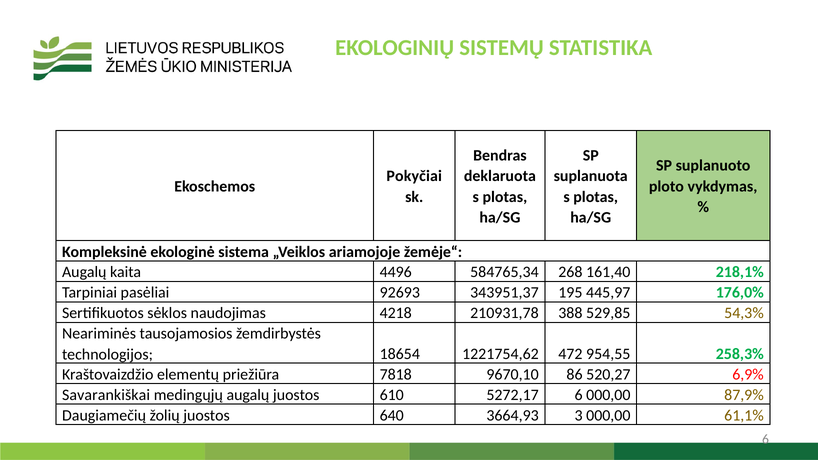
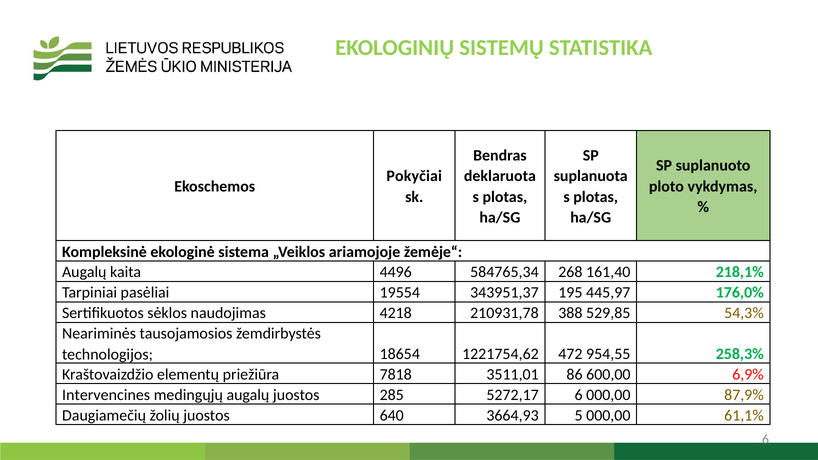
92693: 92693 -> 19554
9670,10: 9670,10 -> 3511,01
520,27: 520,27 -> 600,00
Savarankiškai: Savarankiškai -> Intervencines
610: 610 -> 285
3: 3 -> 5
